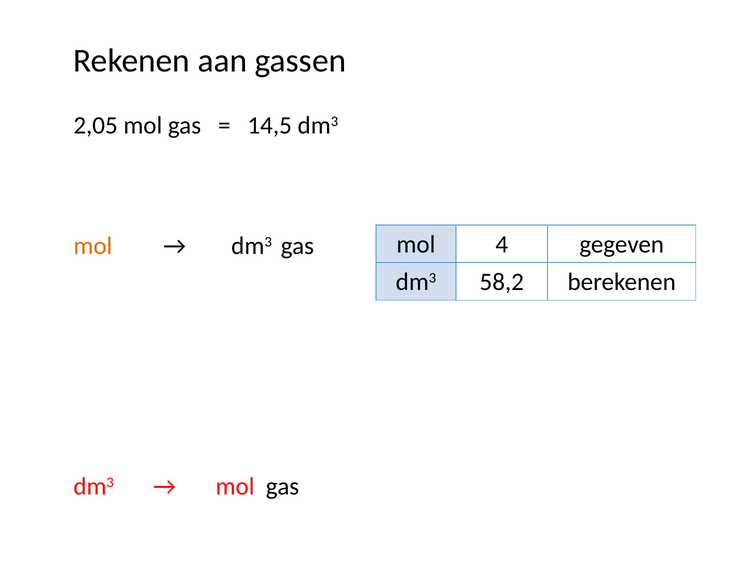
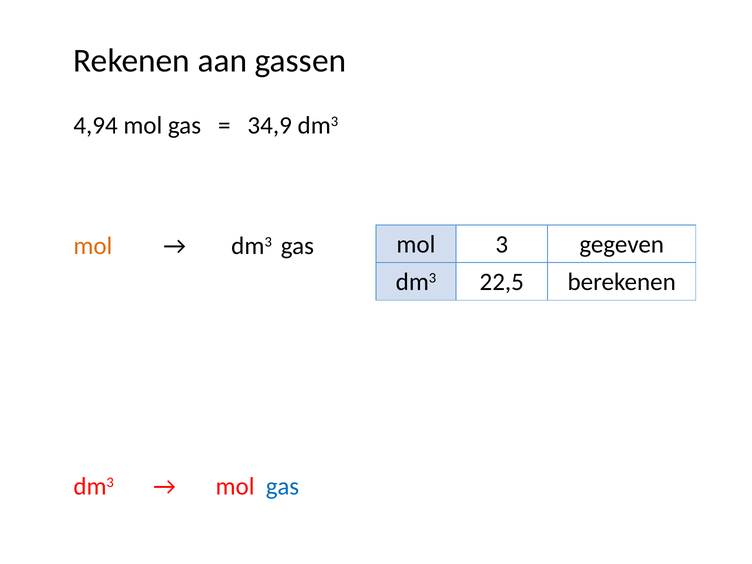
2,05: 2,05 -> 4,94
14,5: 14,5 -> 34,9
4: 4 -> 3
58,2: 58,2 -> 22,5
gas at (282, 486) colour: black -> blue
